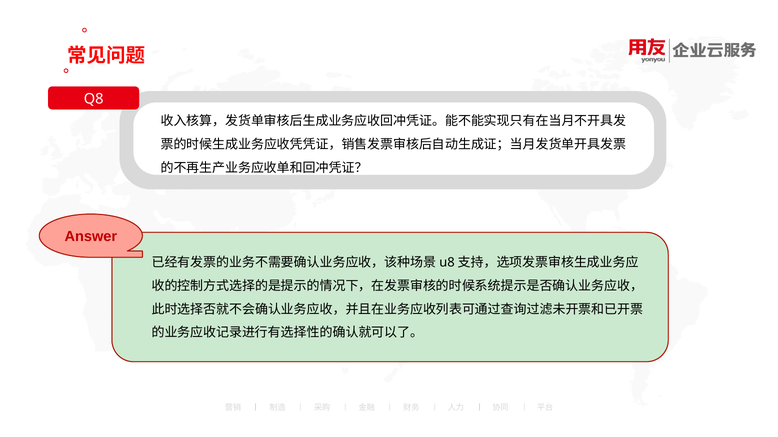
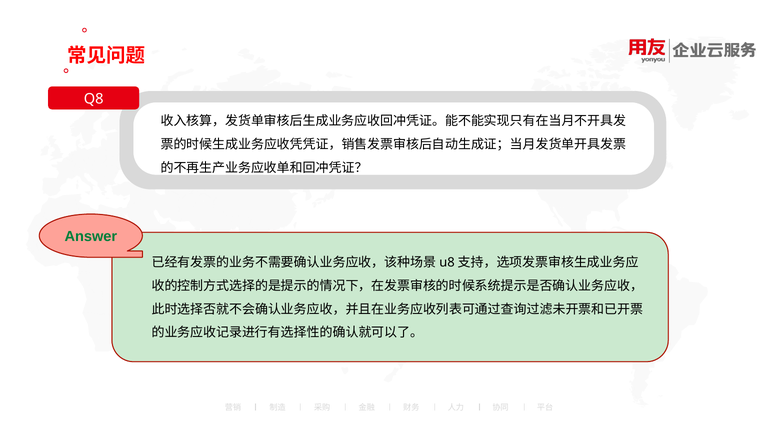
Answer colour: red -> green
